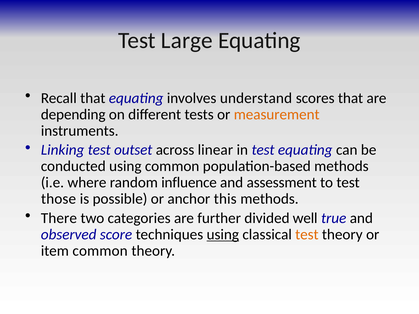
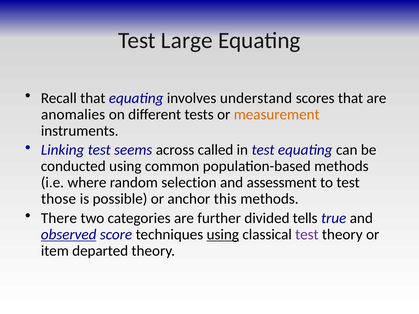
depending: depending -> anomalies
outset: outset -> seems
linear: linear -> called
influence: influence -> selection
well: well -> tells
observed underline: none -> present
test at (307, 235) colour: orange -> purple
item common: common -> departed
